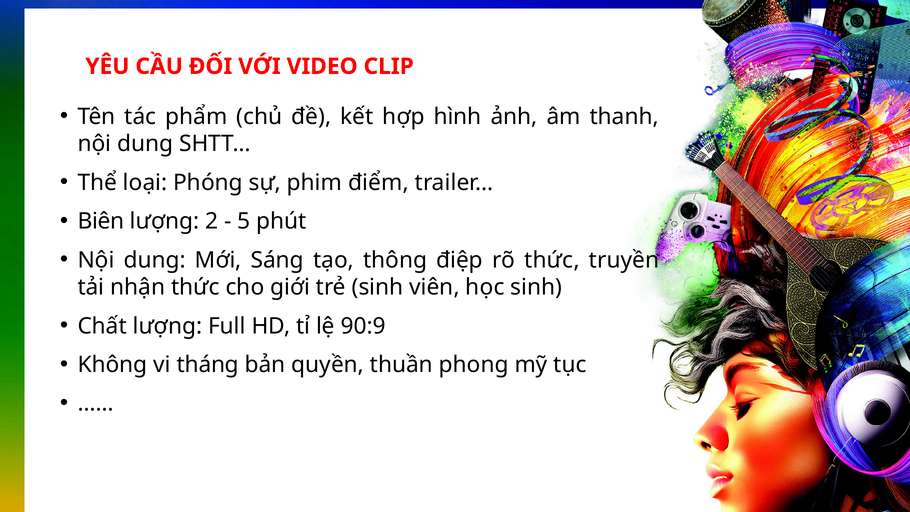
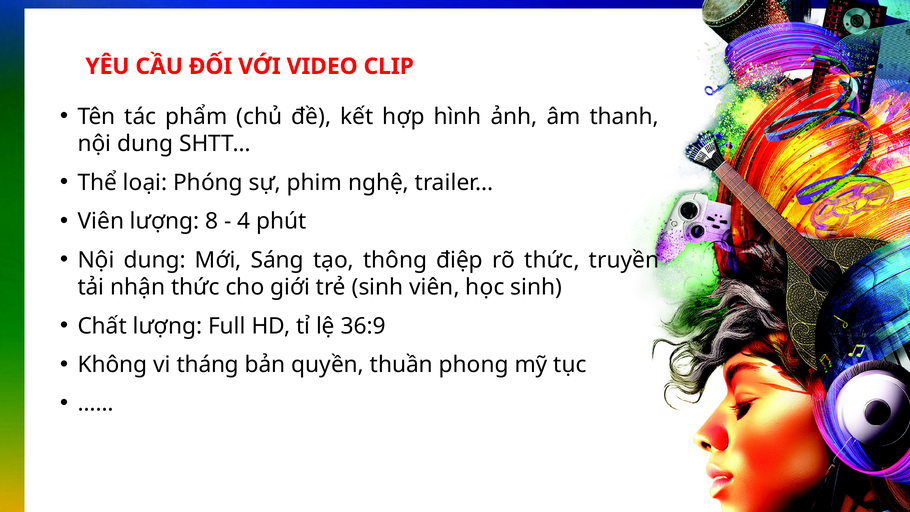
điểm: điểm -> nghệ
Biên at (101, 221): Biên -> Viên
2: 2 -> 8
5: 5 -> 4
90:9: 90:9 -> 36:9
